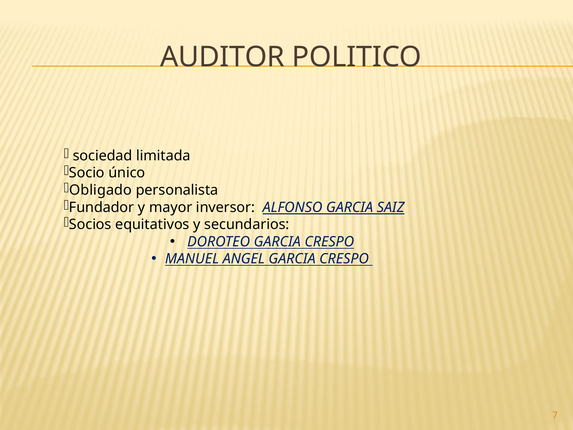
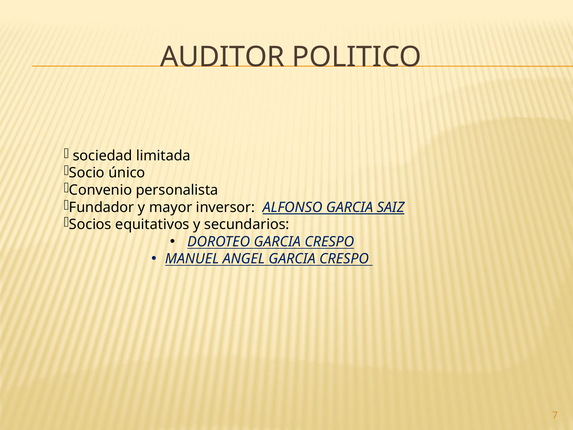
Obligado: Obligado -> Convenio
